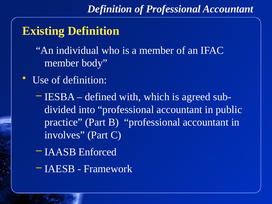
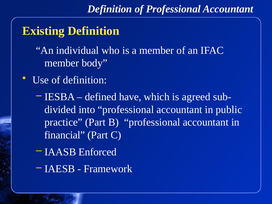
with: with -> have
involves: involves -> financial
